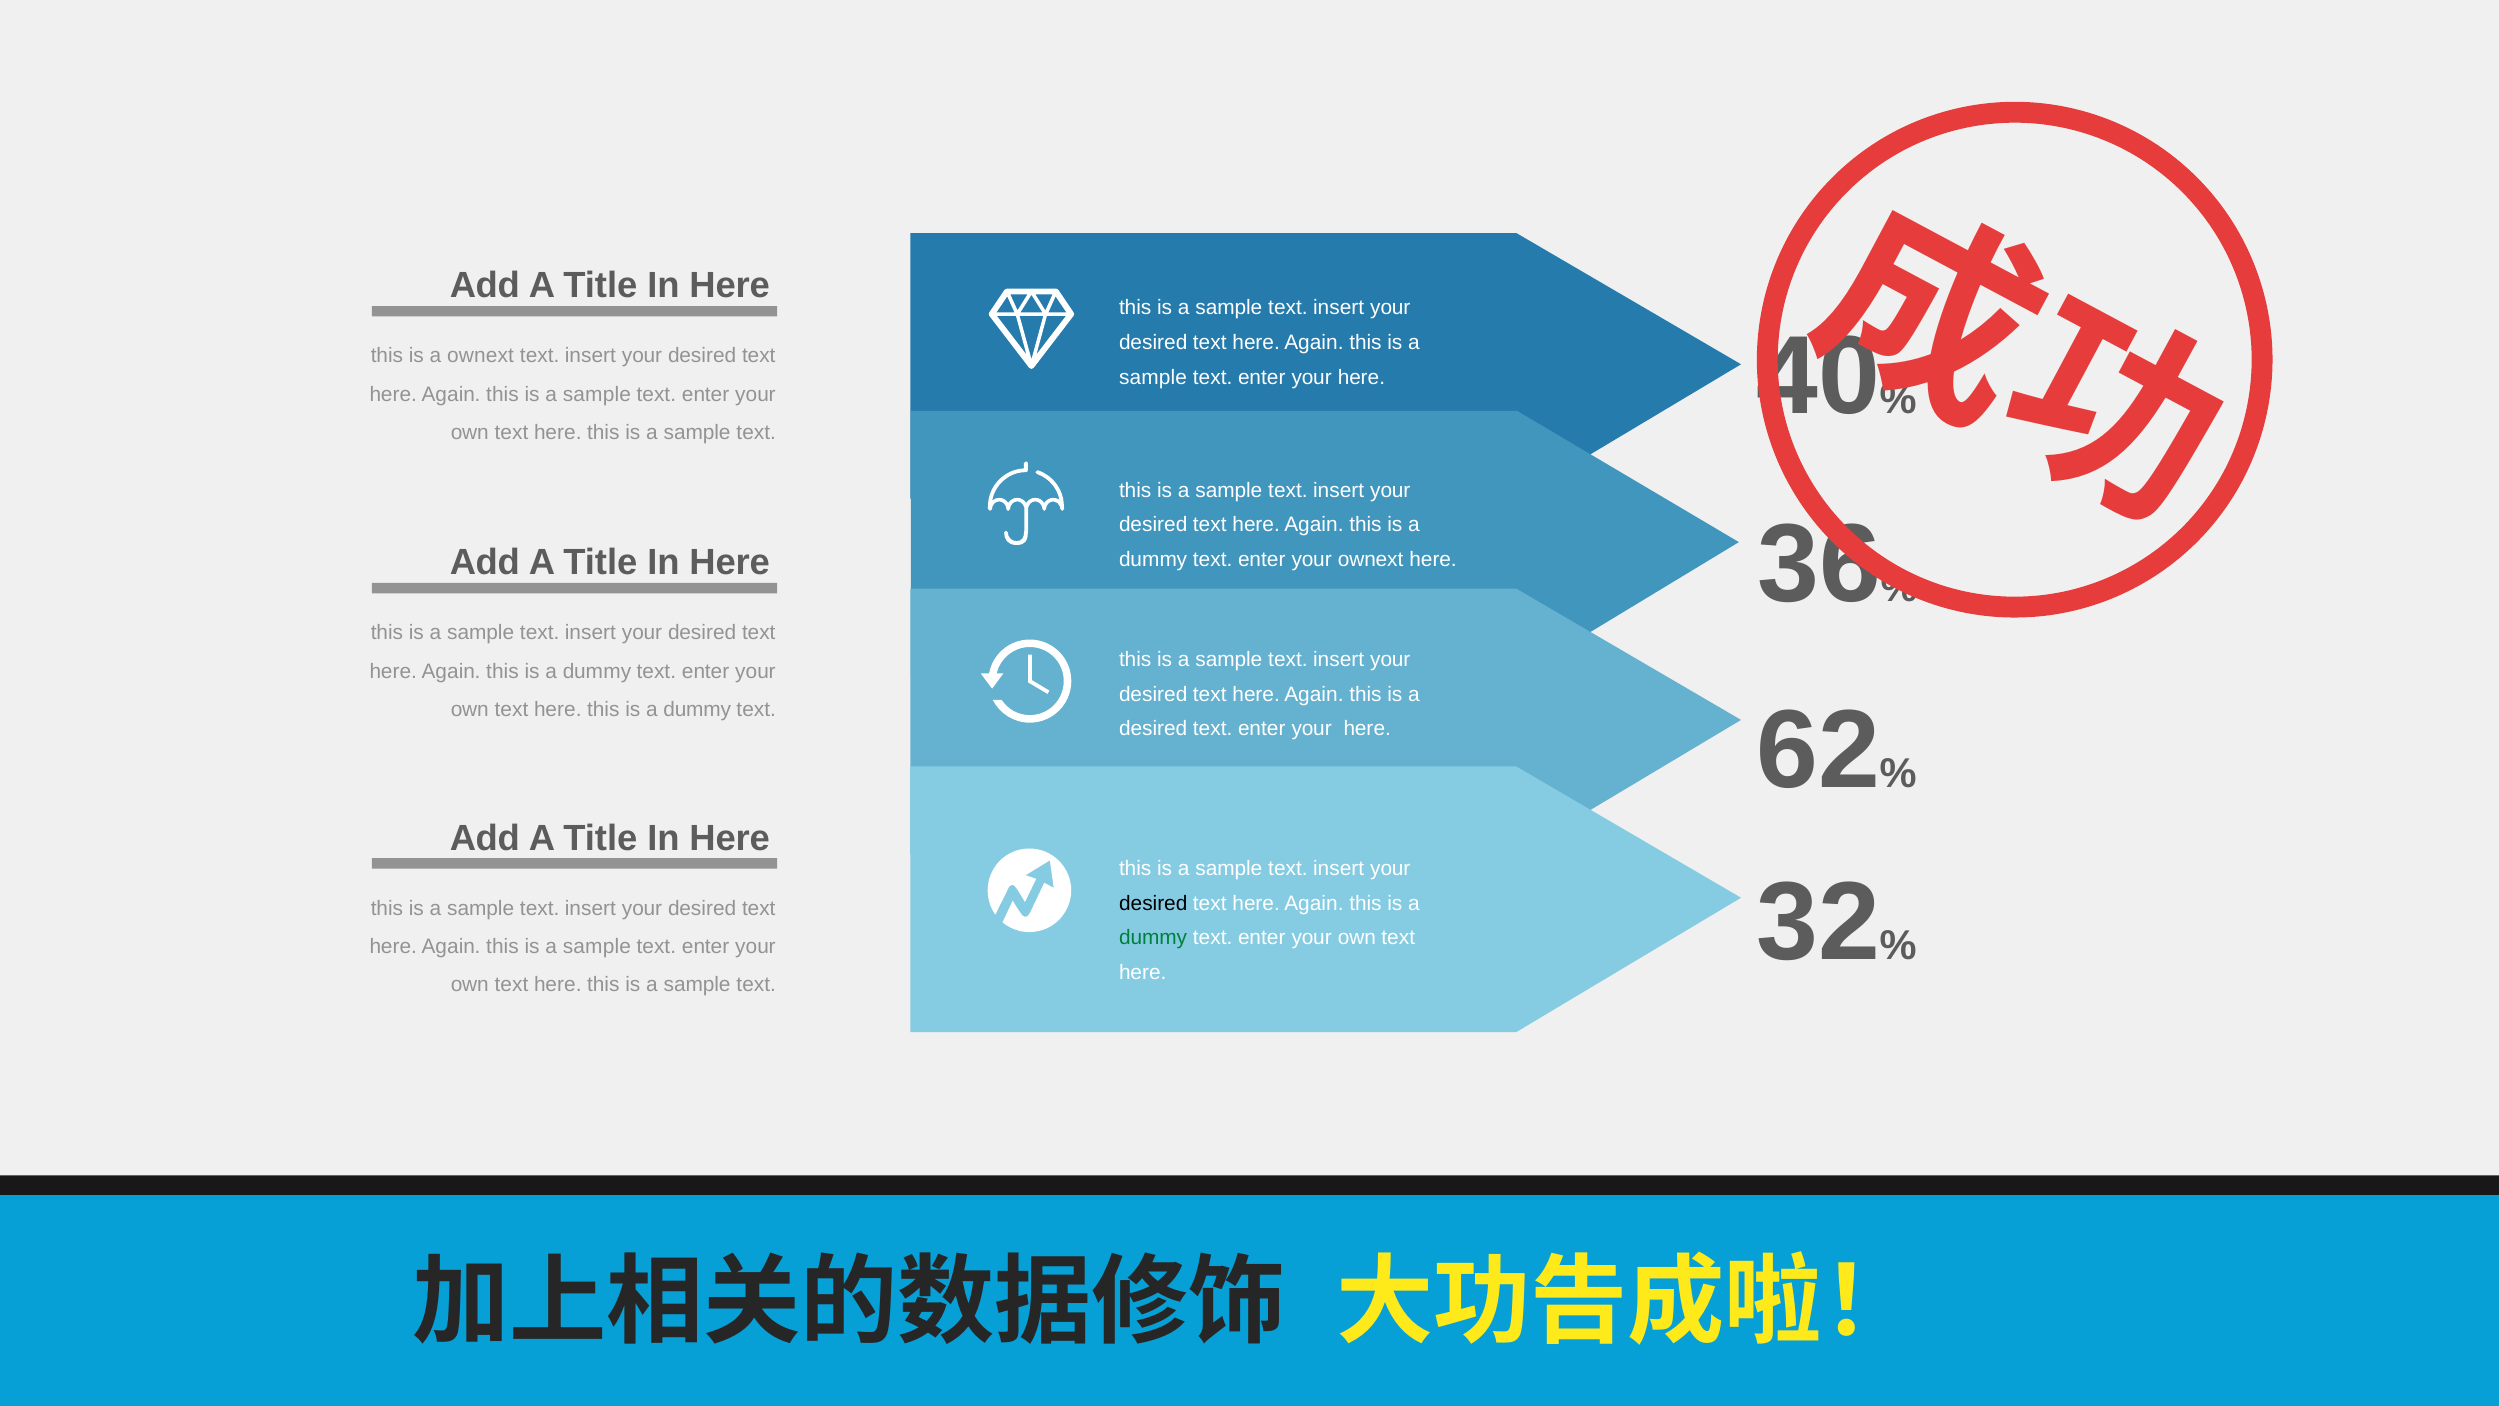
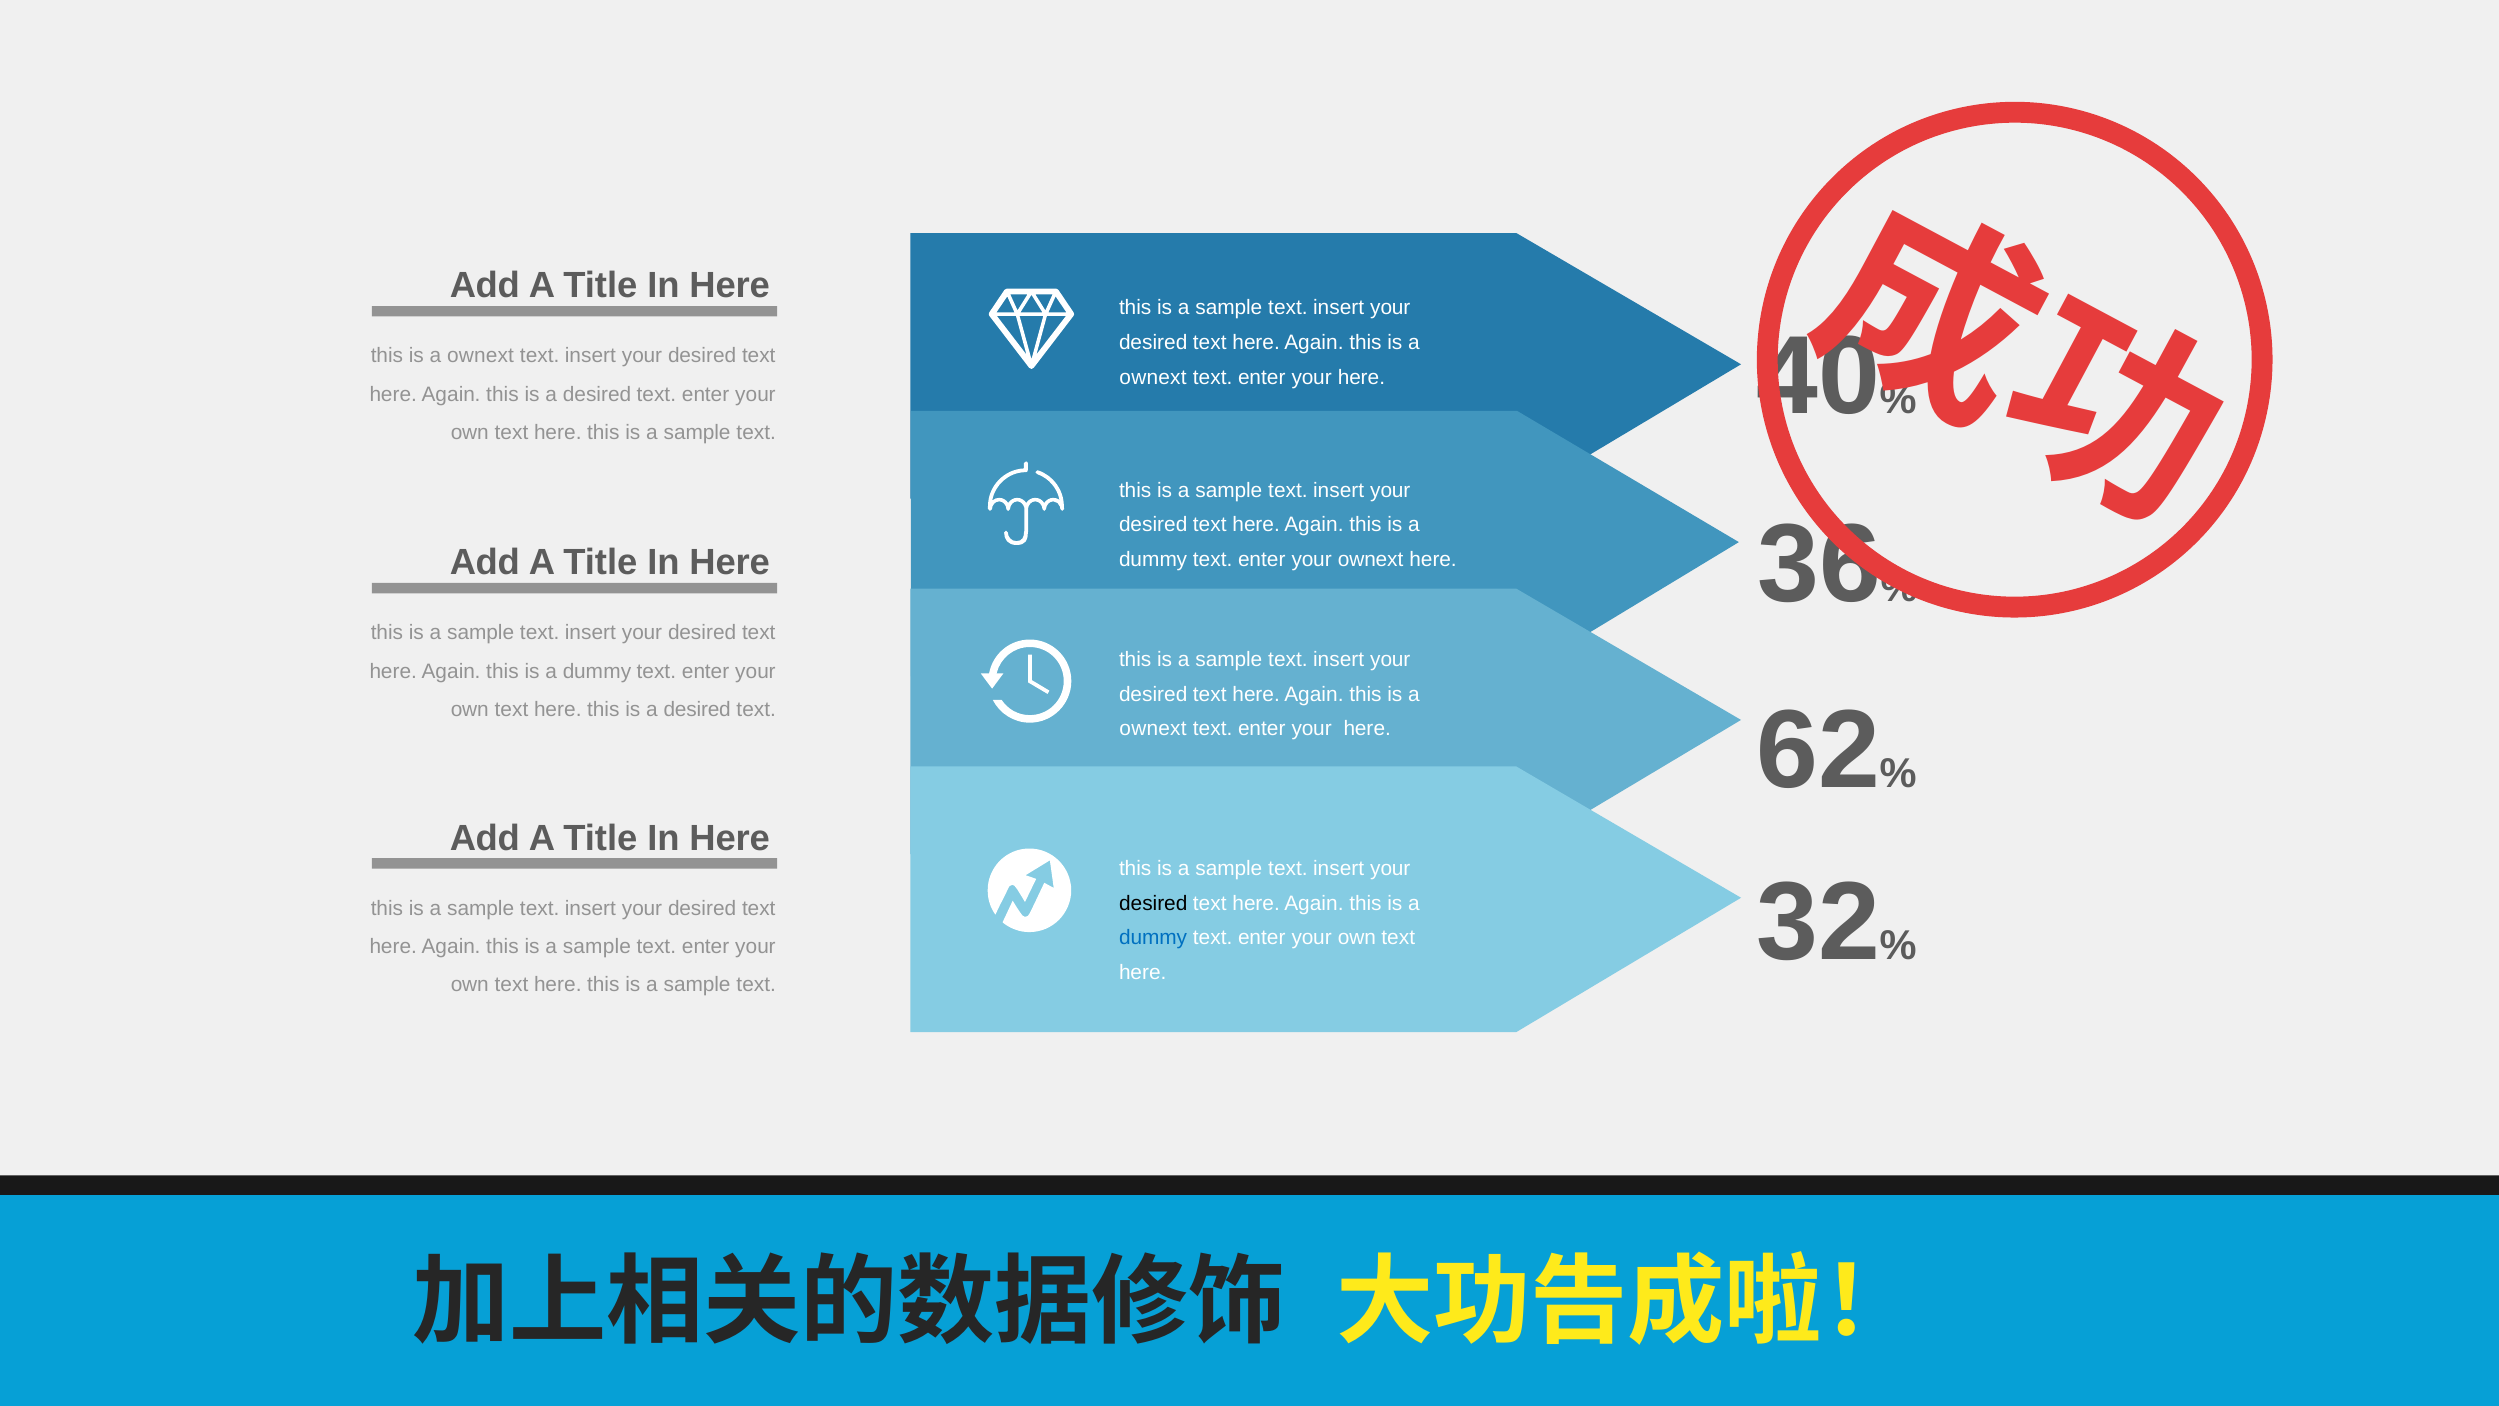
sample at (1153, 377): sample -> ownext
sample at (597, 394): sample -> desired
dummy at (697, 709): dummy -> desired
desired at (1153, 729): desired -> ownext
dummy at (1153, 938) colour: green -> blue
